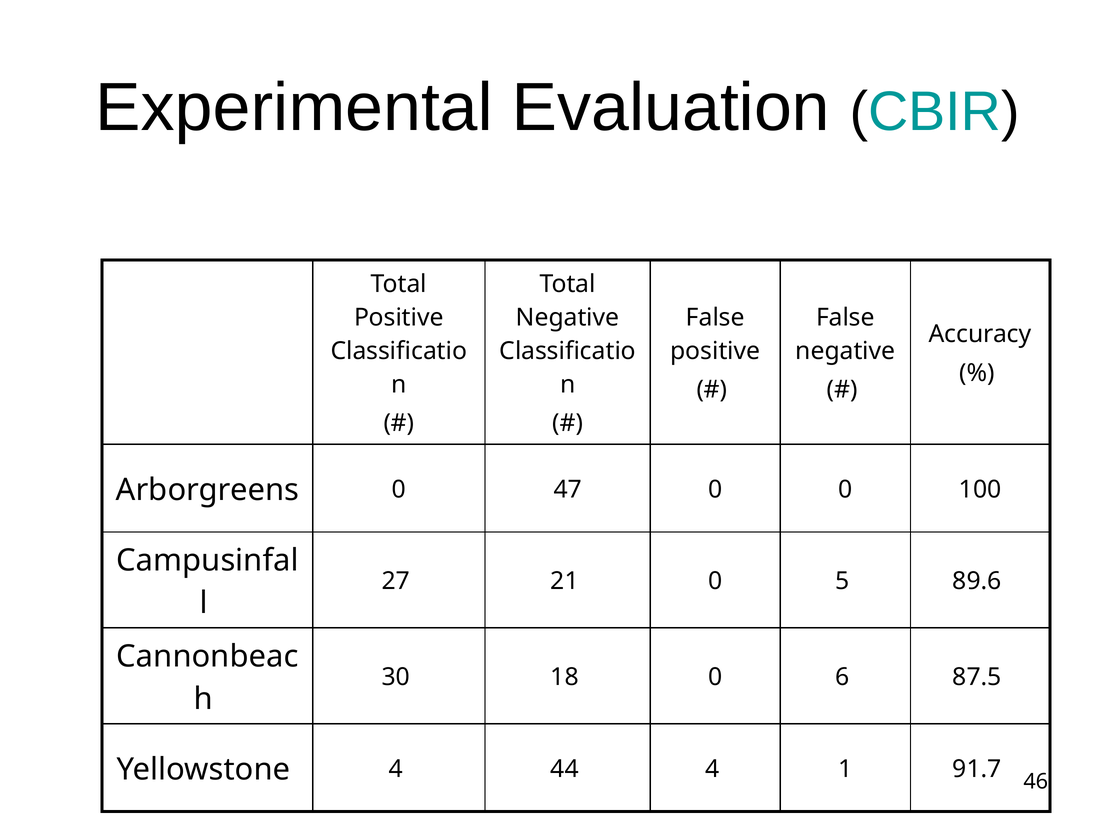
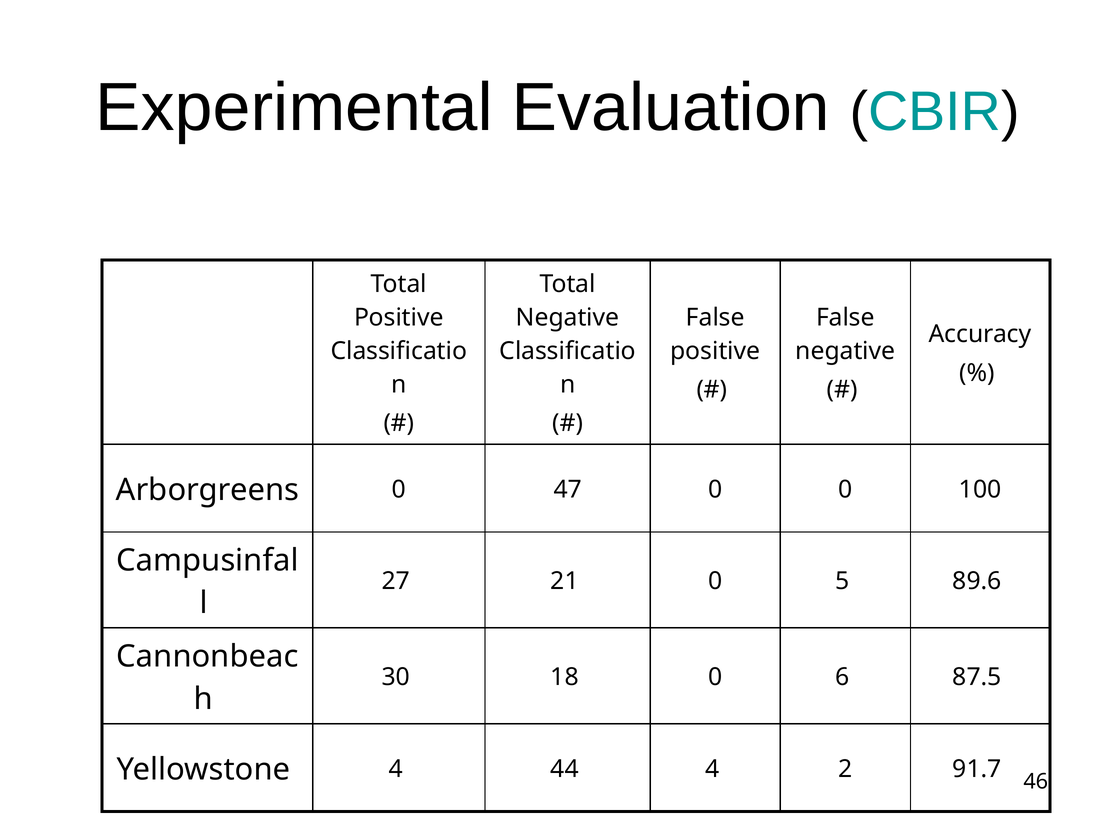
1: 1 -> 2
